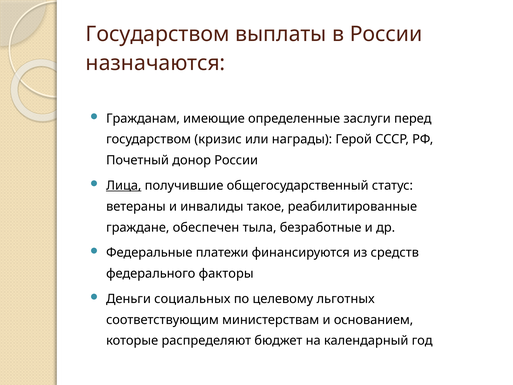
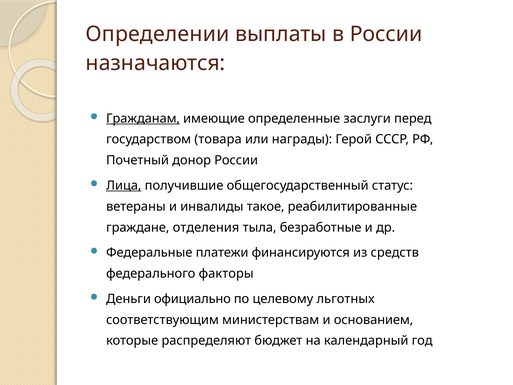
Государством at (158, 34): Государством -> Определении
Гражданам underline: none -> present
кризис: кризис -> товара
обеспечен: обеспечен -> отделения
социальных: социальных -> официально
